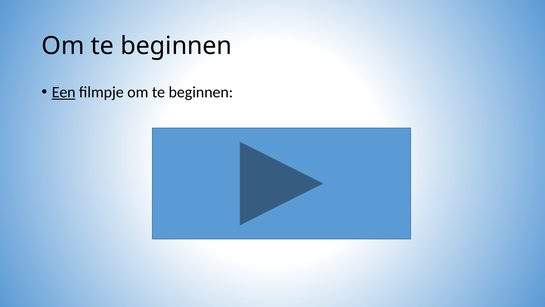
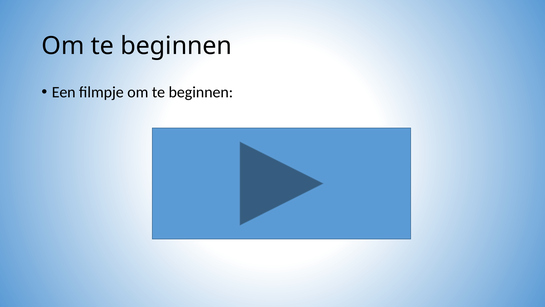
Een underline: present -> none
